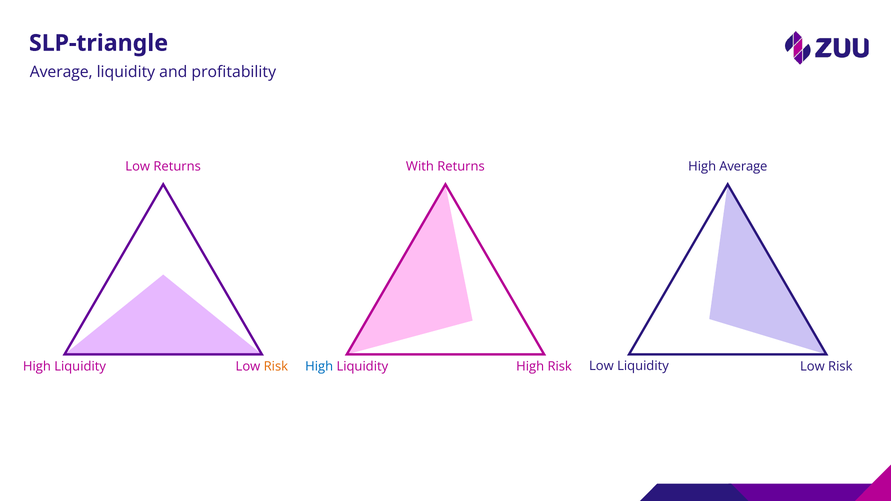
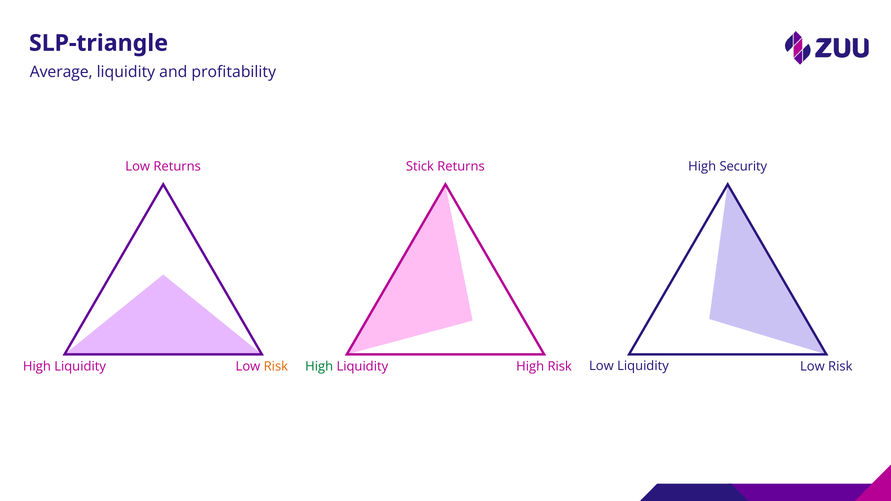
With: With -> Stick
High Average: Average -> Security
High at (319, 367) colour: blue -> green
